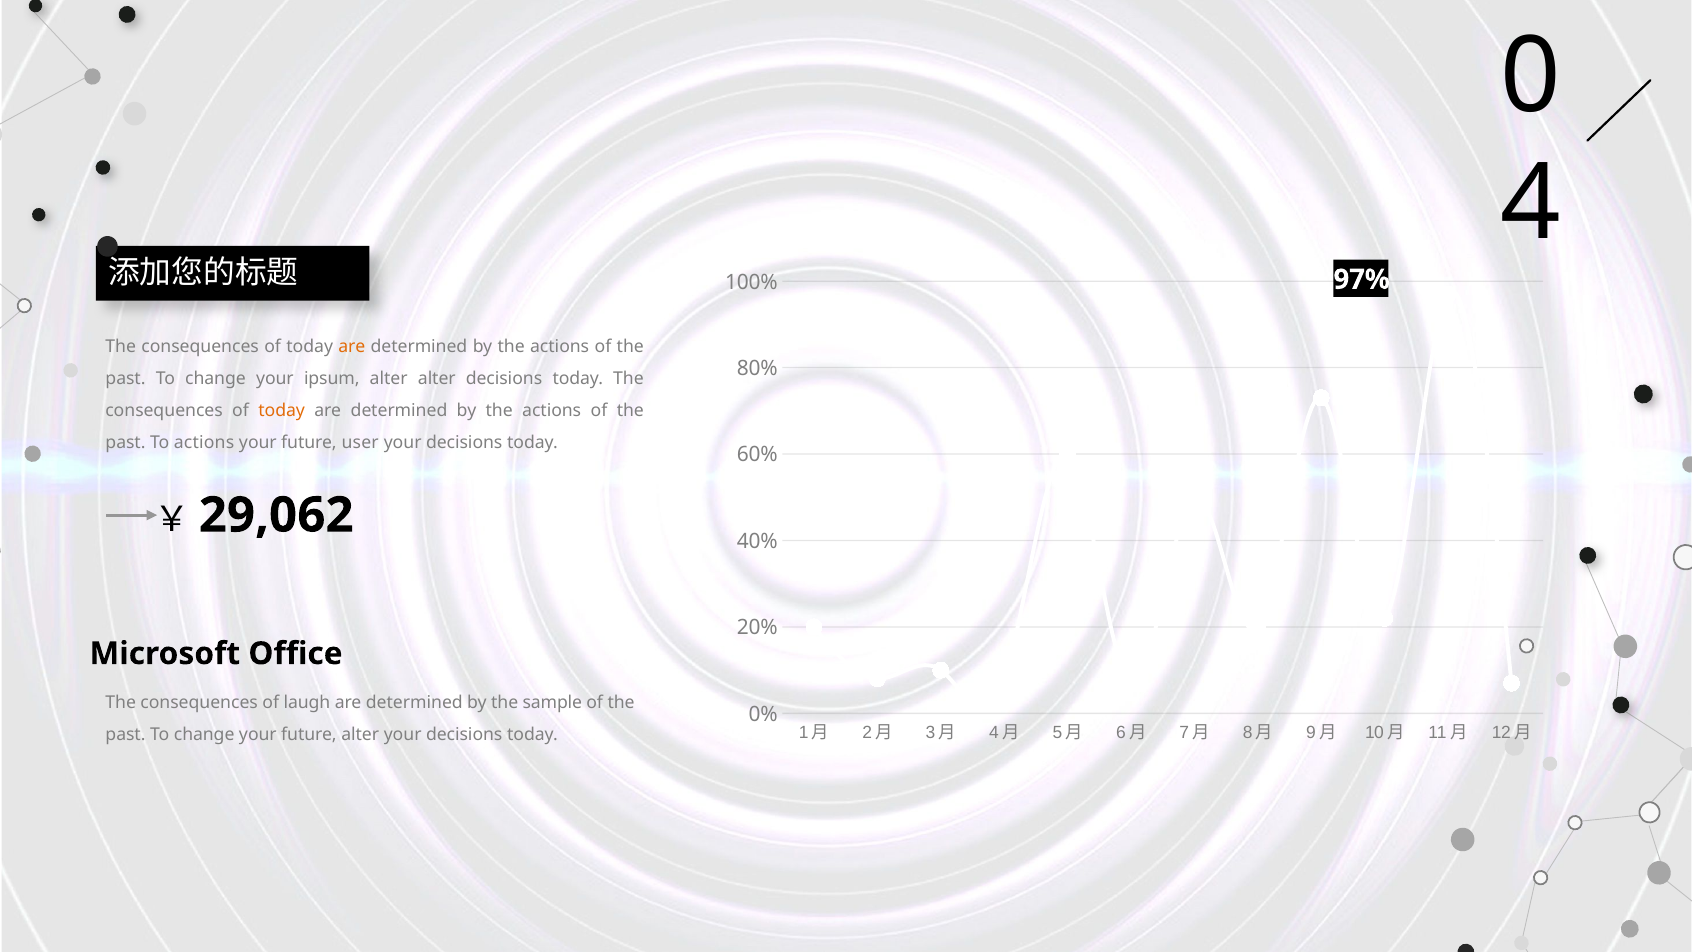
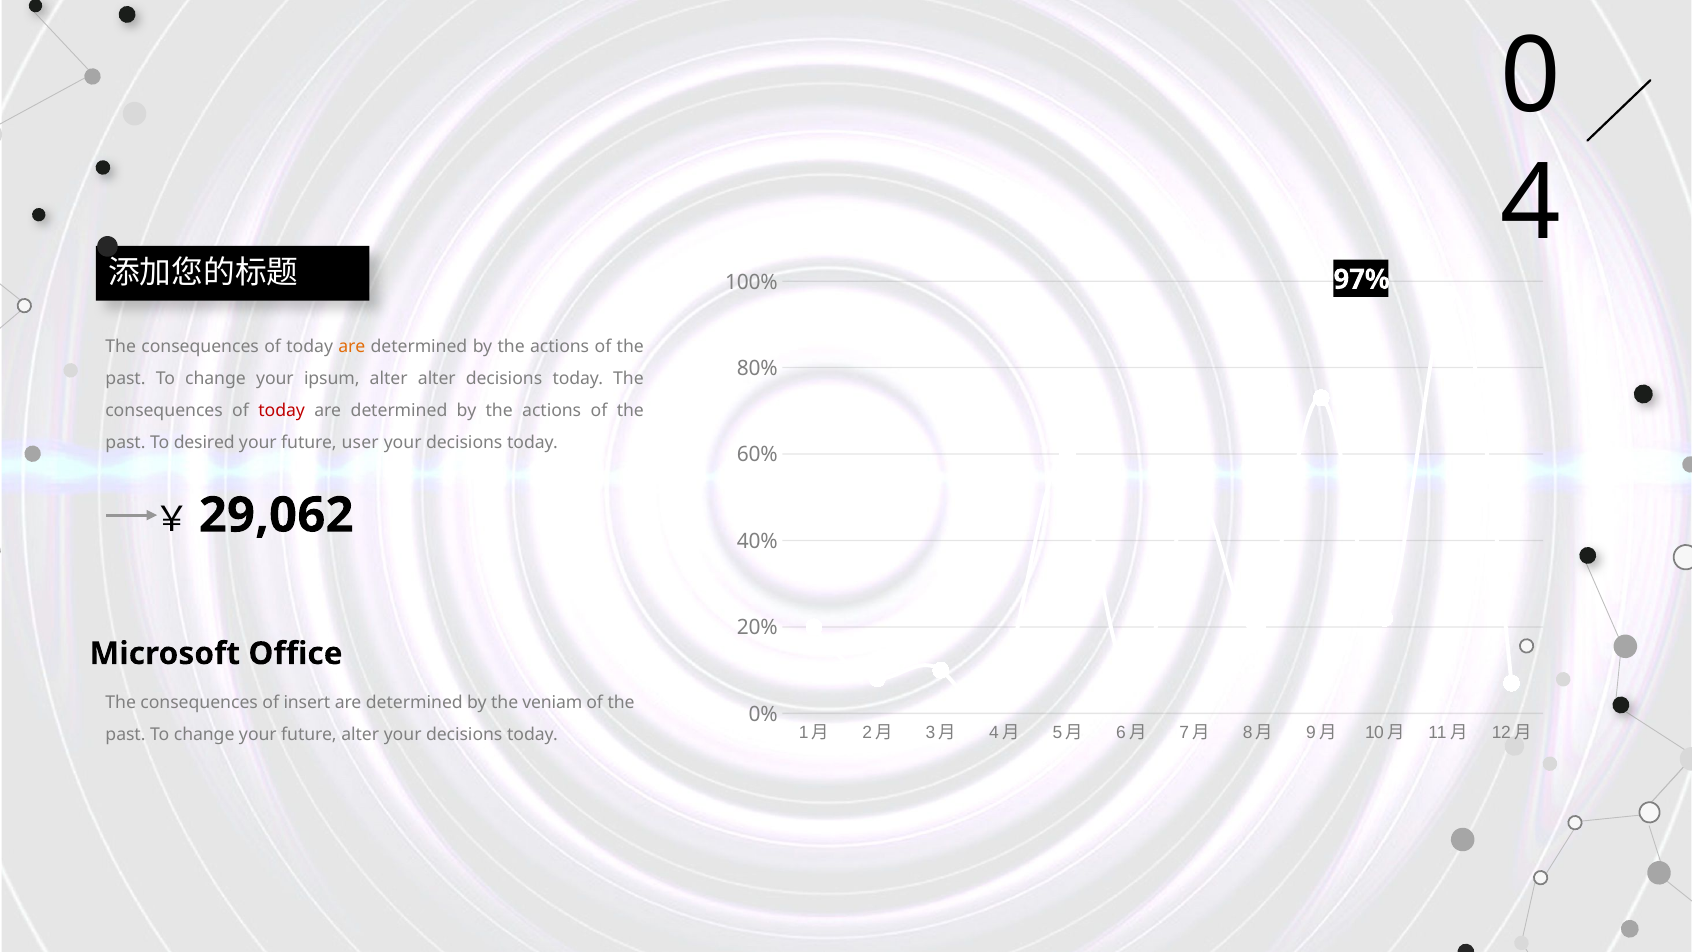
today at (282, 410) colour: orange -> red
To actions: actions -> desired
laugh: laugh -> insert
sample: sample -> veniam
